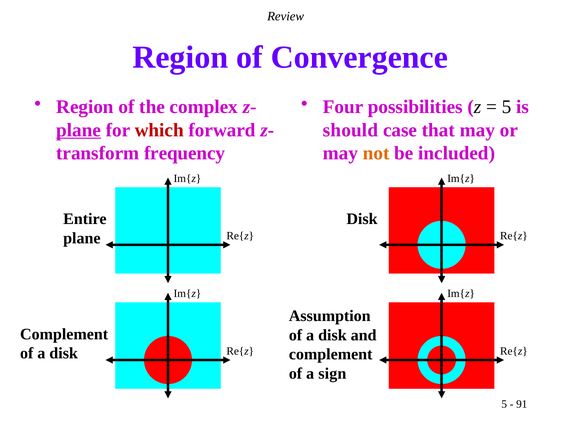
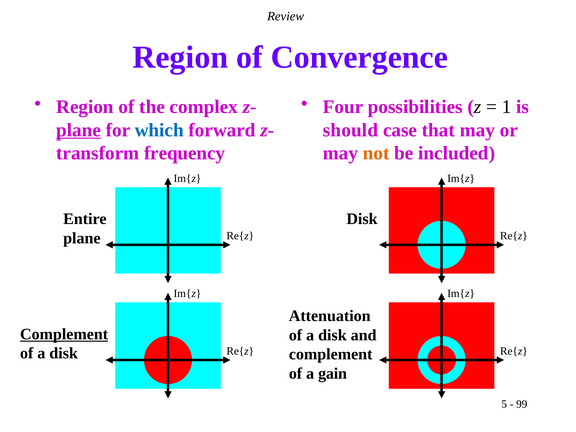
5 at (507, 107): 5 -> 1
which colour: red -> blue
Assumption: Assumption -> Attenuation
Complement at (64, 334) underline: none -> present
sign: sign -> gain
91: 91 -> 99
